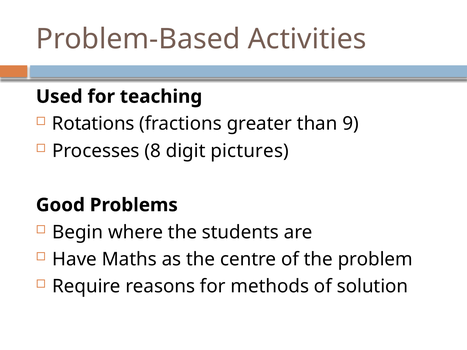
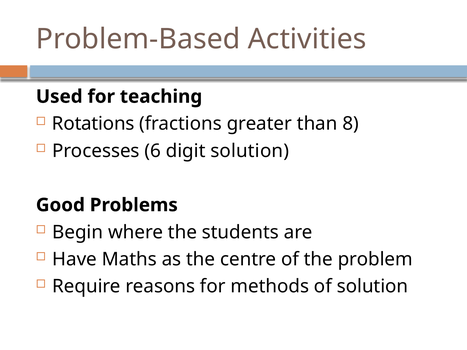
9: 9 -> 8
8: 8 -> 6
digit pictures: pictures -> solution
